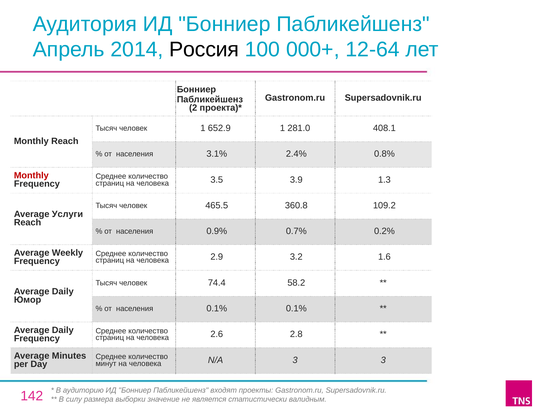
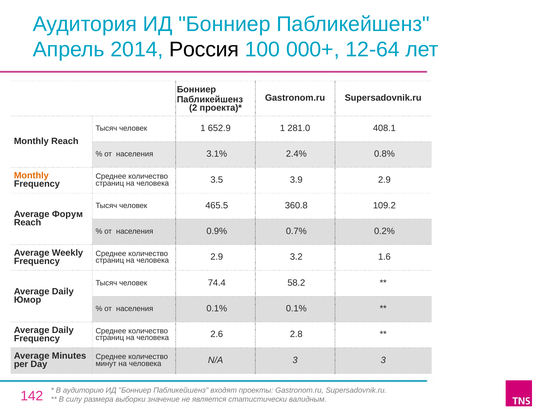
Monthly at (31, 176) colour: red -> orange
3.9 1.3: 1.3 -> 2.9
Услуги: Услуги -> Форум
